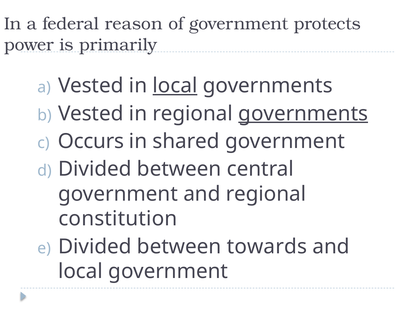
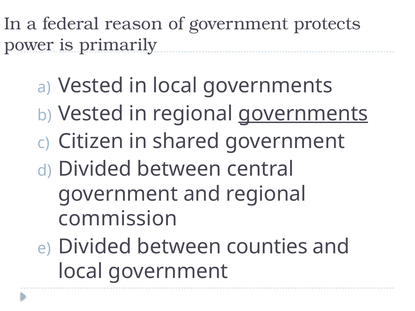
local at (175, 86) underline: present -> none
Occurs: Occurs -> Citizen
constitution: constitution -> commission
towards: towards -> counties
